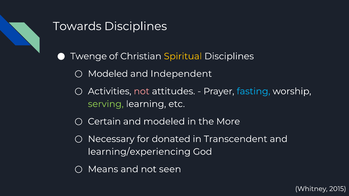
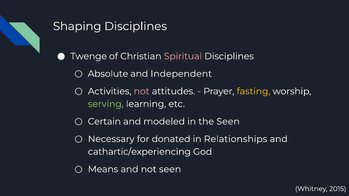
Towards: Towards -> Shaping
Spiritual colour: yellow -> pink
Modeled at (108, 74): Modeled -> Absolute
fasting colour: light blue -> yellow
the More: More -> Seen
Transcendent: Transcendent -> Relationships
learning/experiencing: learning/experiencing -> cathartic/experiencing
